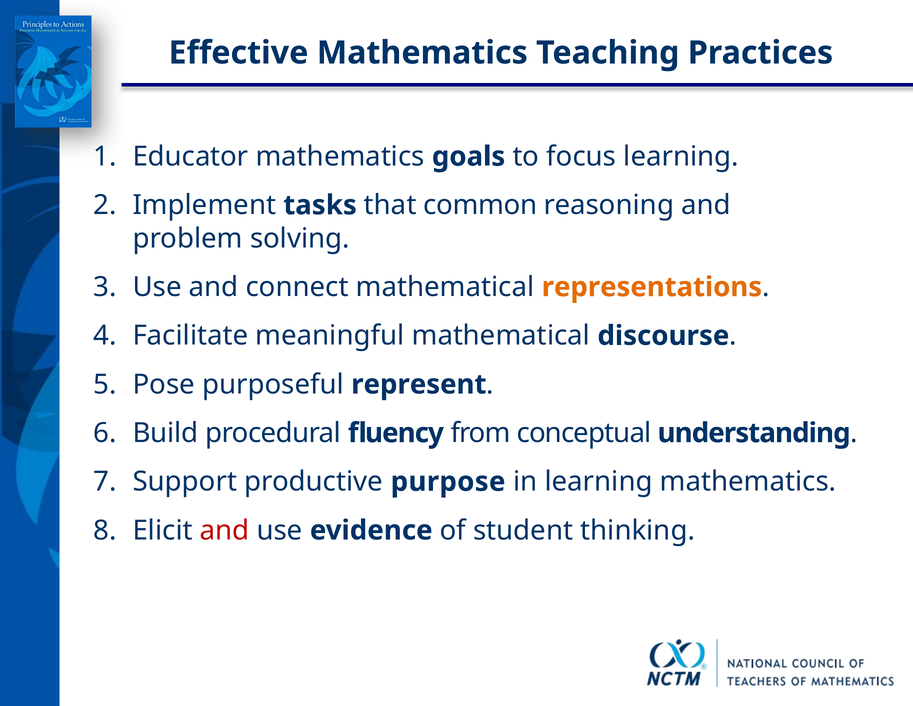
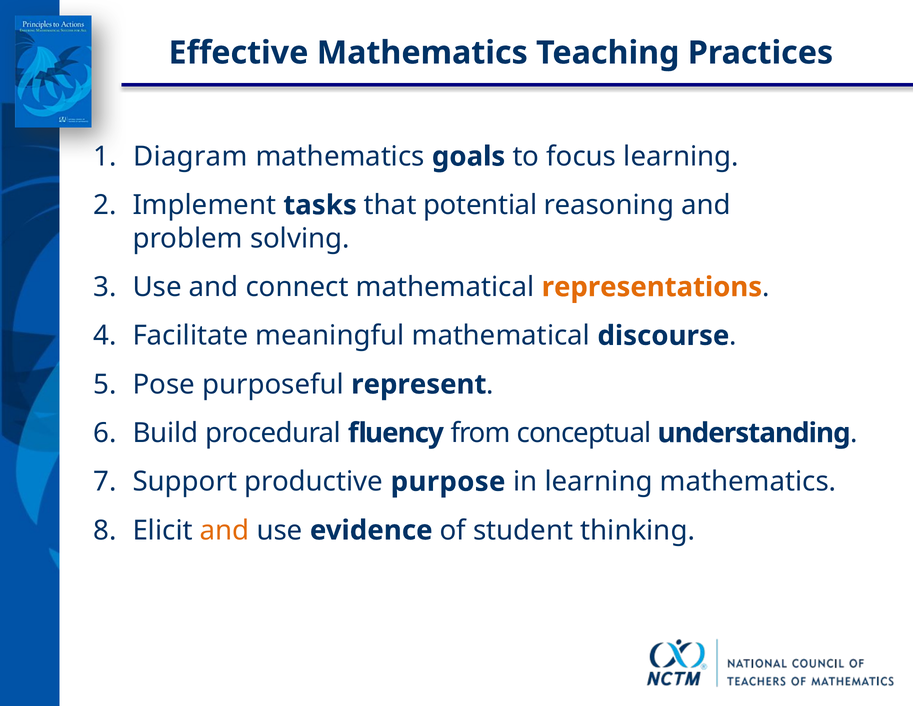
Educator: Educator -> Diagram
common: common -> potential
and at (225, 530) colour: red -> orange
